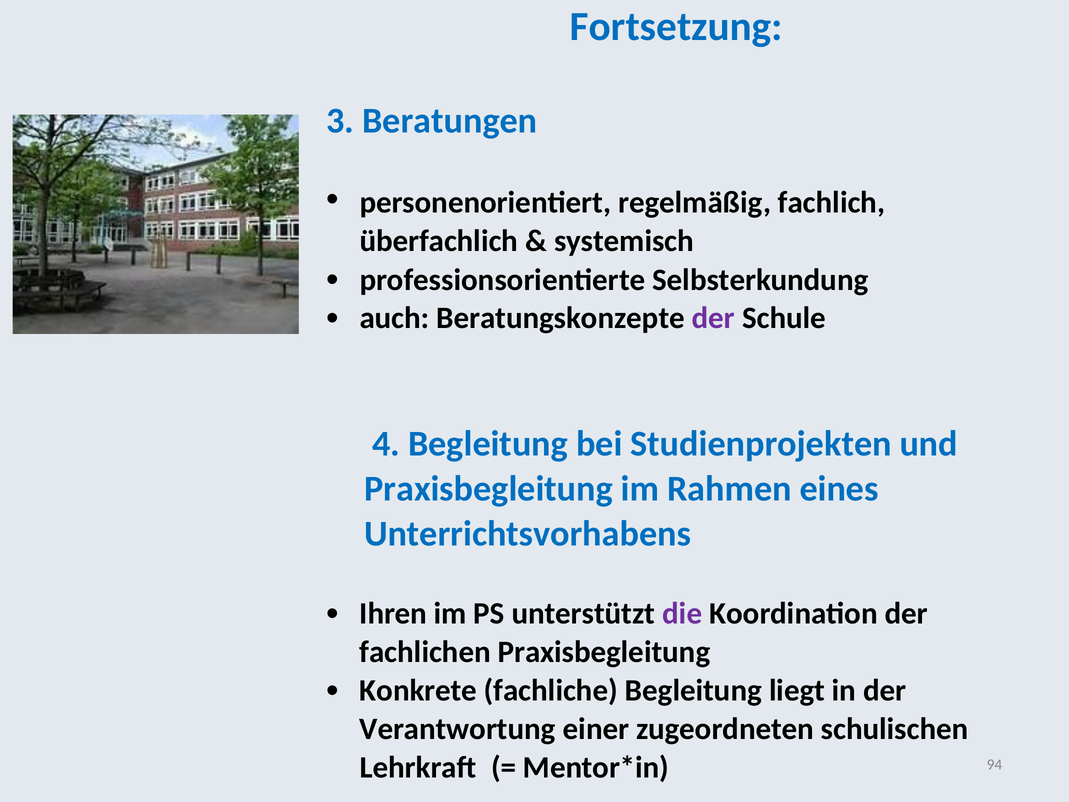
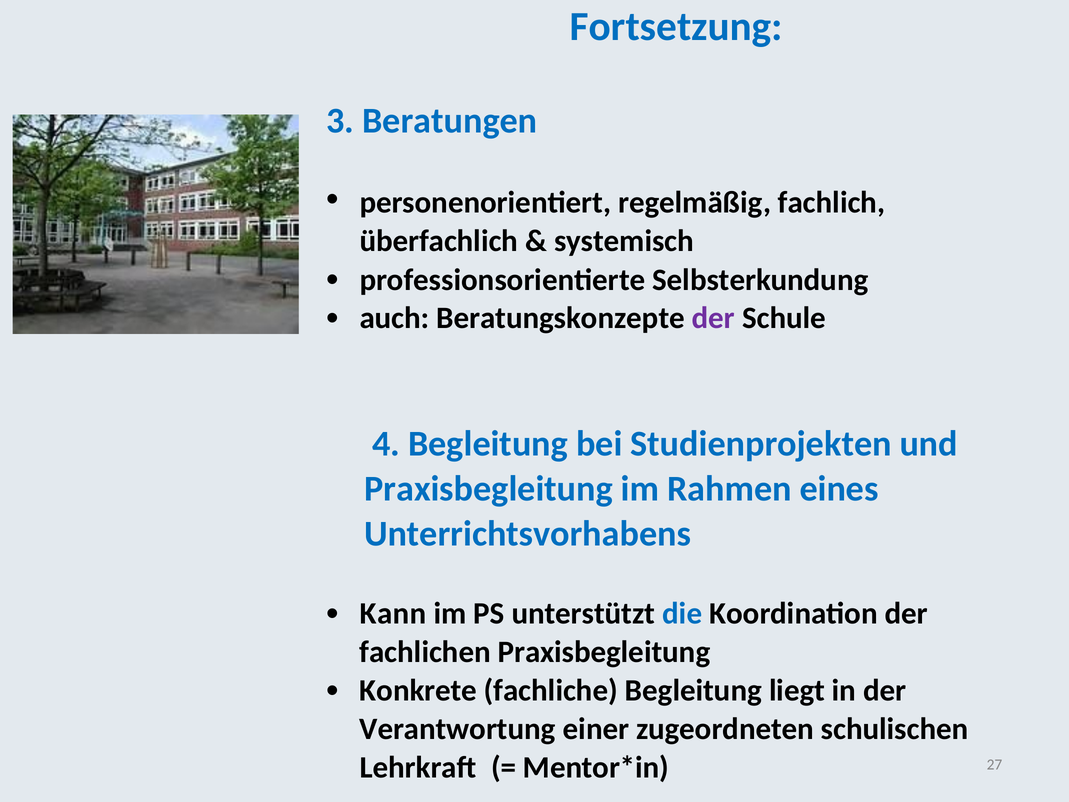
Ihren: Ihren -> Kann
die colour: purple -> blue
94: 94 -> 27
